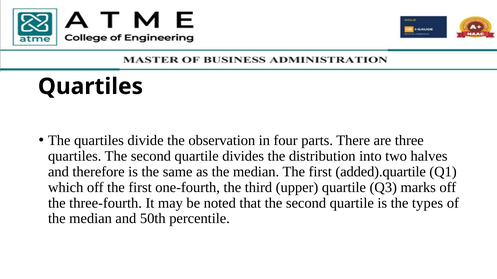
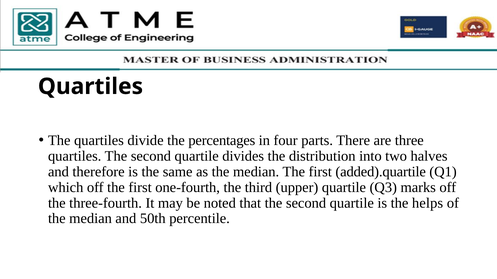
observation: observation -> percentages
types: types -> helps
